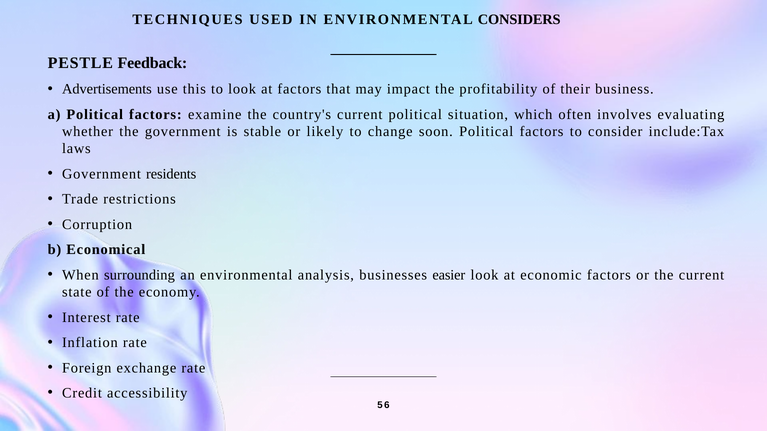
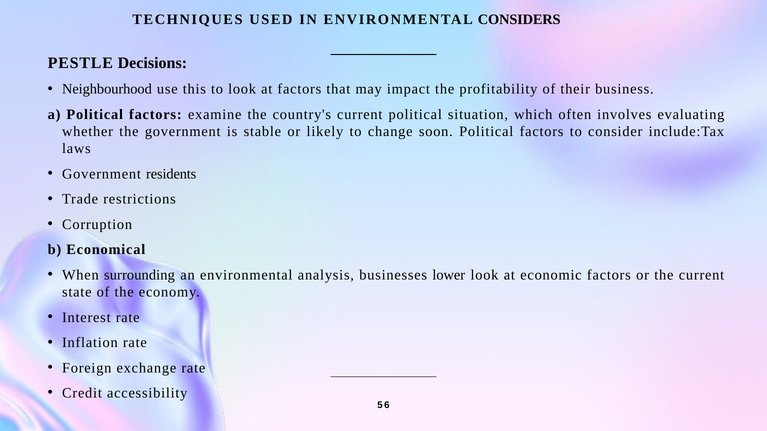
Feedback: Feedback -> Decisions
Advertisements: Advertisements -> Neighbourhood
easier: easier -> lower
